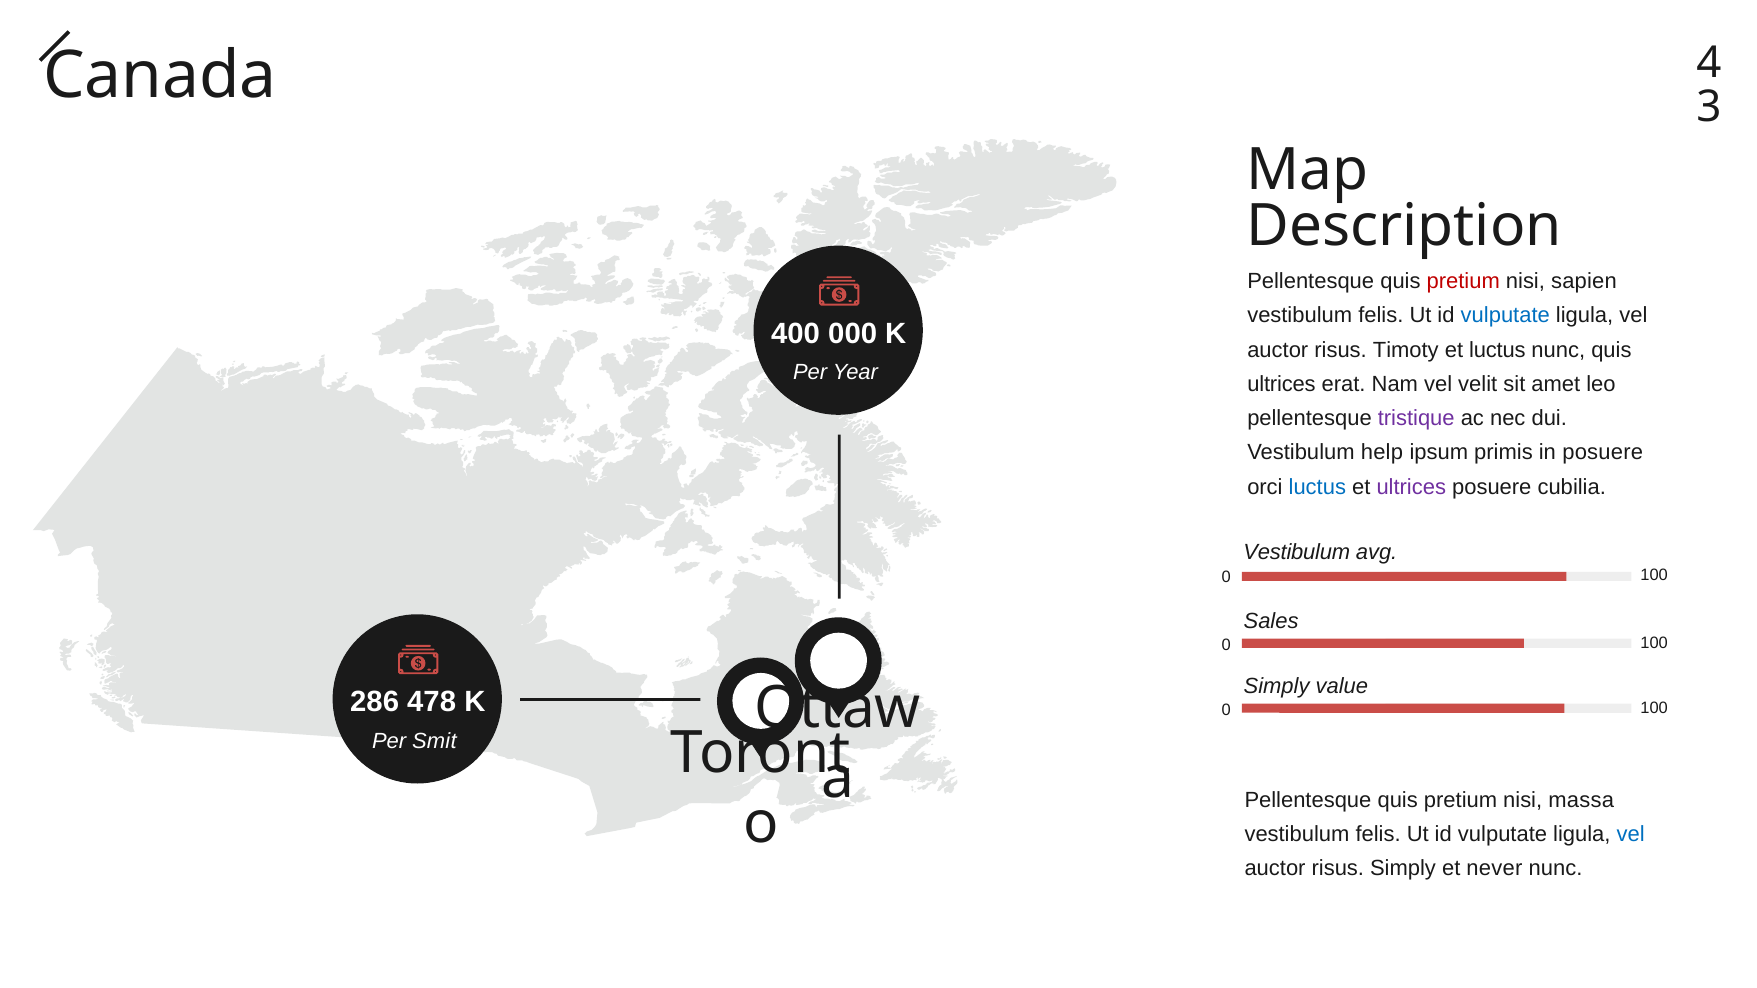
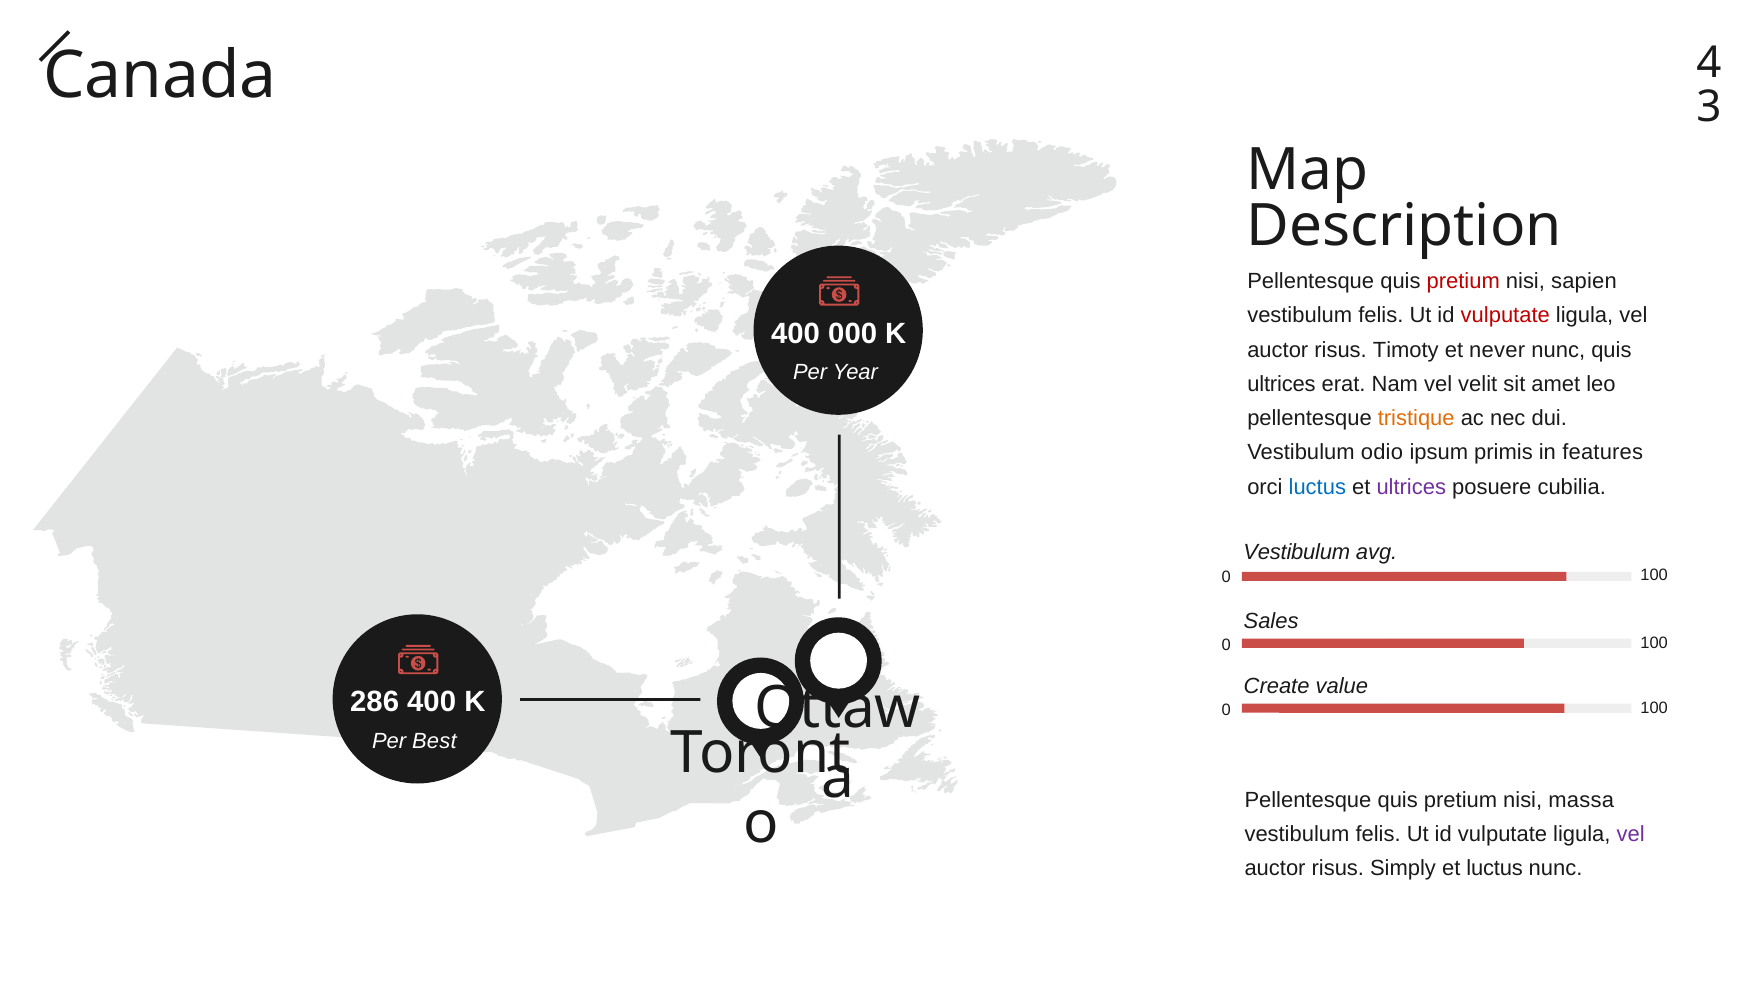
vulputate at (1505, 316) colour: blue -> red
et luctus: luctus -> never
tristique colour: purple -> orange
help: help -> odio
in posuere: posuere -> features
Simply at (1277, 687): Simply -> Create
286 478: 478 -> 400
Smit: Smit -> Best
vel at (1631, 835) colour: blue -> purple
et never: never -> luctus
